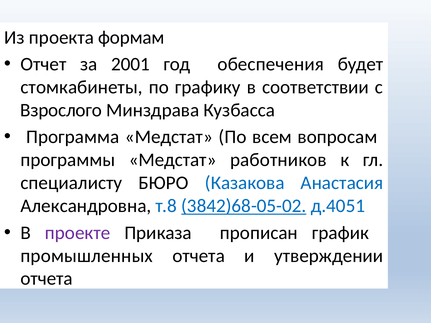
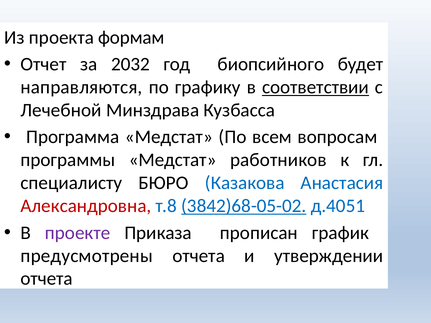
2001: 2001 -> 2032
обеспечения: обеспечения -> биопсийного
стомкабинеты: стомкабинеты -> направляются
соответствии underline: none -> present
Взрослого: Взрослого -> Лечебной
Александровна colour: black -> red
промышленных: промышленных -> предусмотрены
